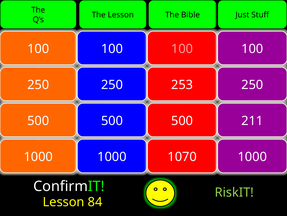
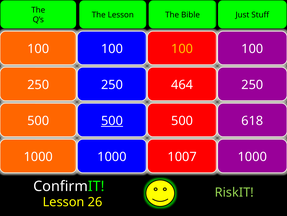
100 at (182, 49) colour: pink -> yellow
253: 253 -> 464
500 at (112, 120) underline: none -> present
211: 211 -> 618
1070: 1070 -> 1007
84: 84 -> 26
